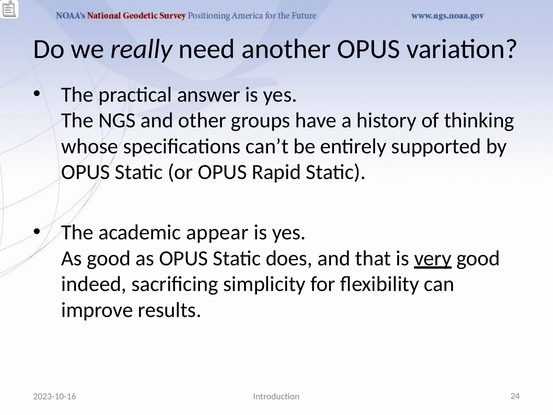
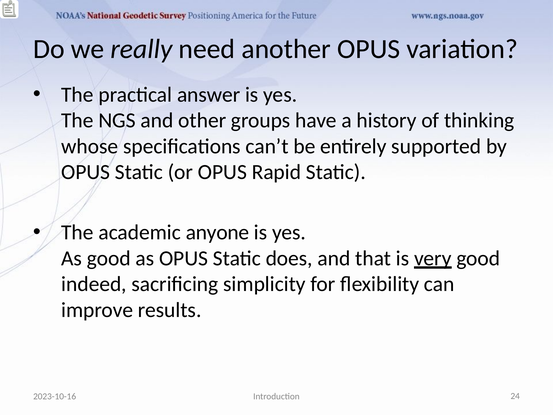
appear: appear -> anyone
